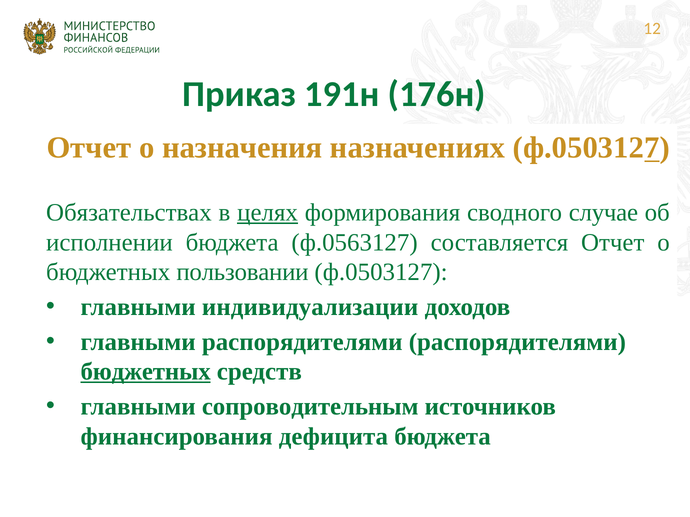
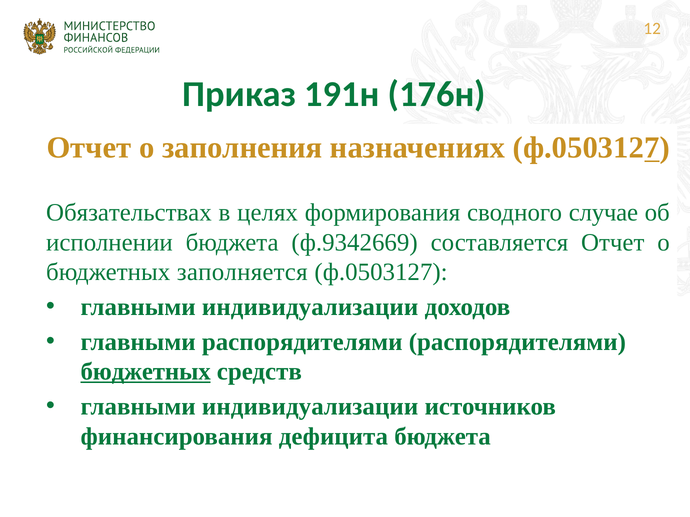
назначения: назначения -> заполнения
целях underline: present -> none
ф.0563127: ф.0563127 -> ф.9342669
пользовании: пользовании -> заполняется
сопроводительным at (310, 407): сопроводительным -> индивидуализации
